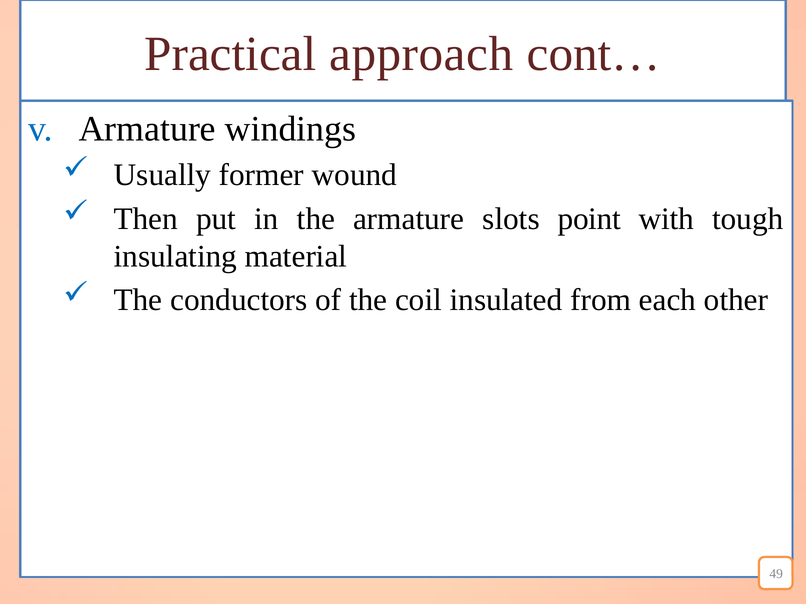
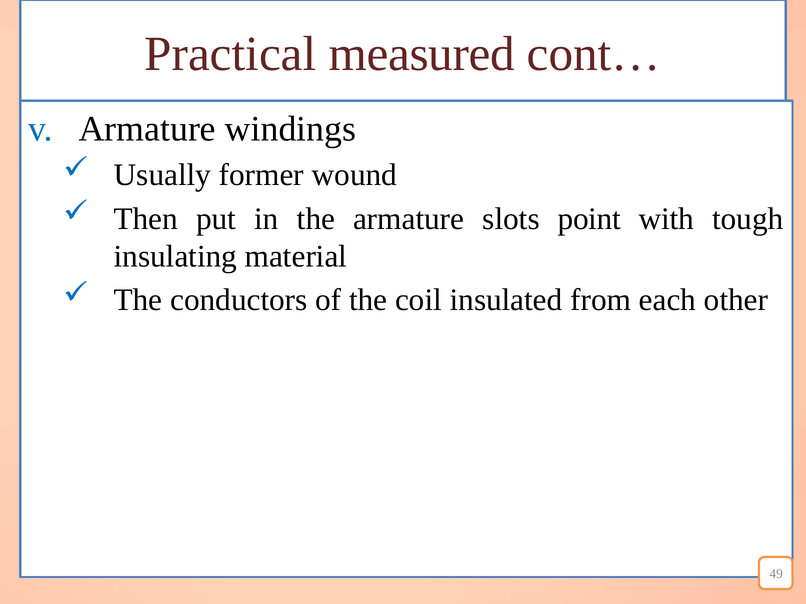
approach: approach -> measured
